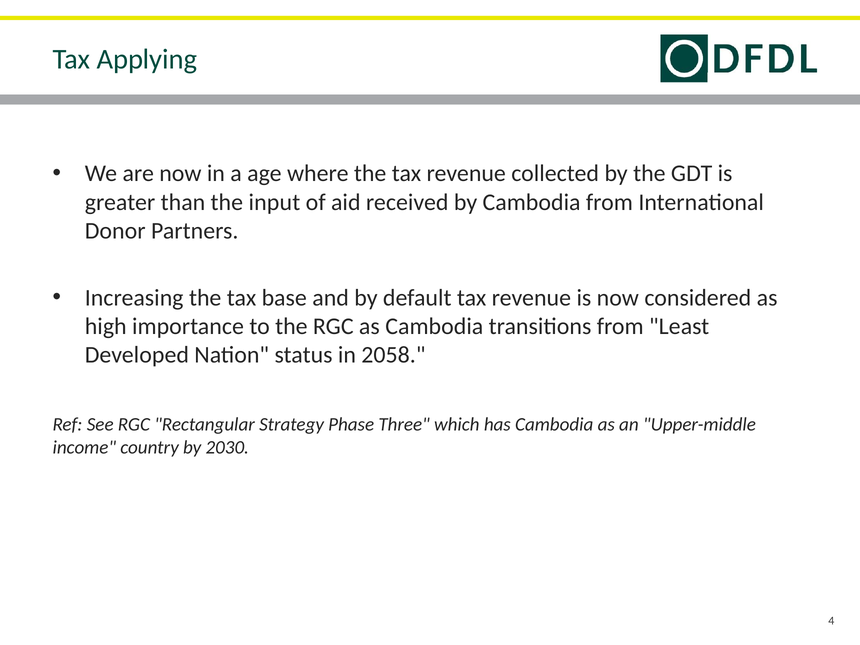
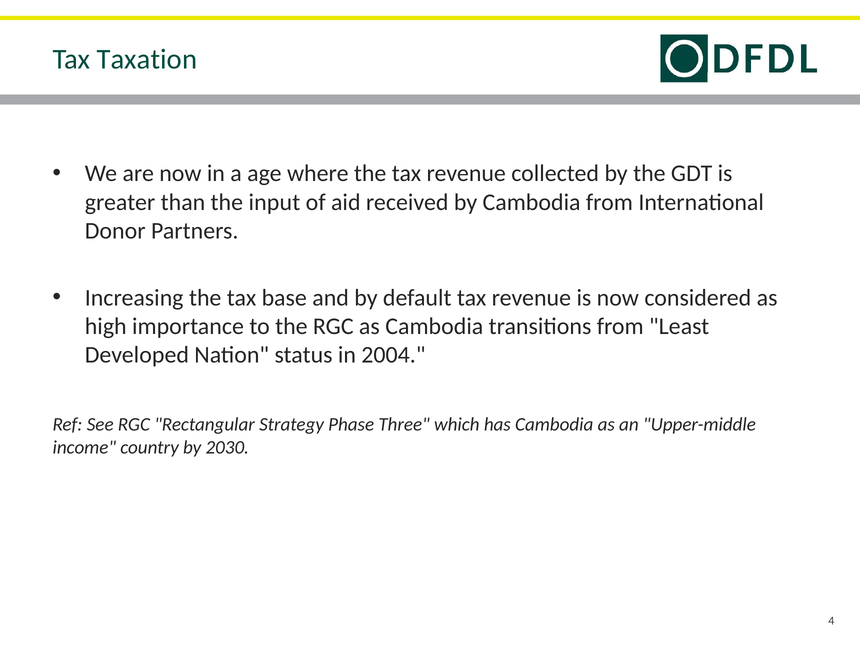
Applying: Applying -> Taxation
2058: 2058 -> 2004
